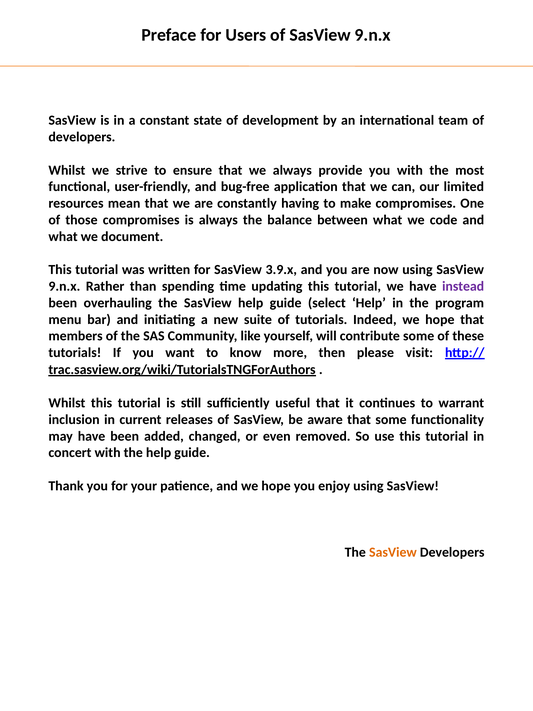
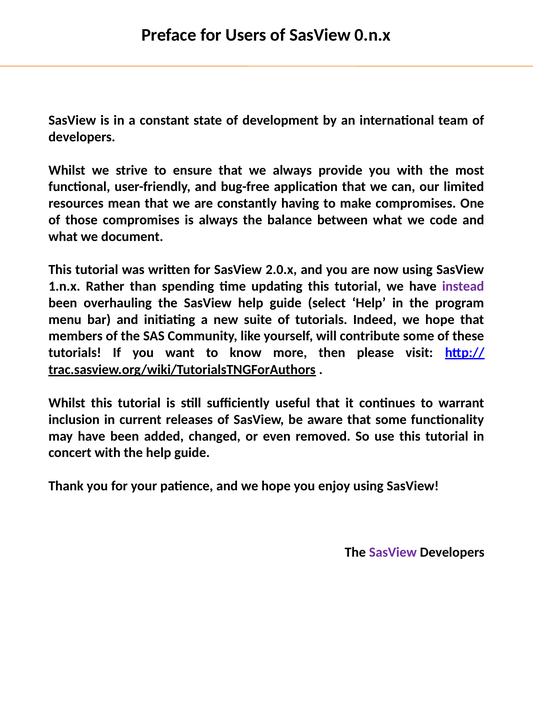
of SasView 9.n.x: 9.n.x -> 0.n.x
3.9.x: 3.9.x -> 2.0.x
9.n.x at (64, 286): 9.n.x -> 1.n.x
SasView at (393, 552) colour: orange -> purple
